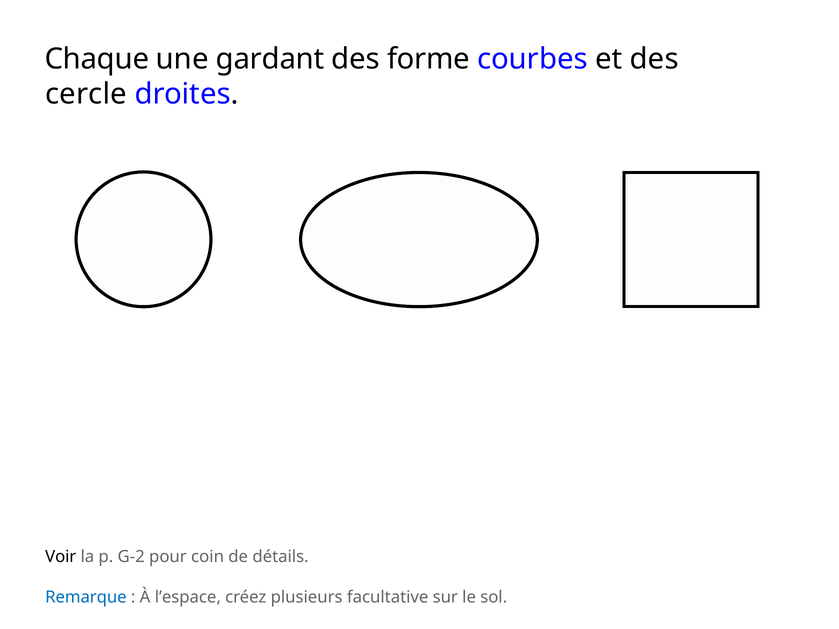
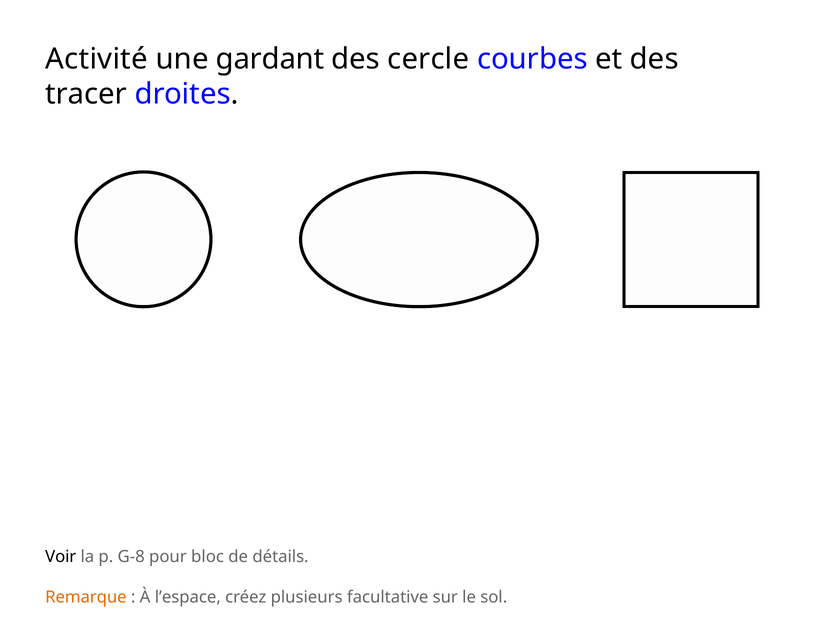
Chaque: Chaque -> Activité
forme: forme -> cercle
cercle: cercle -> tracer
G-2: G-2 -> G-8
coin: coin -> bloc
Remarque colour: blue -> orange
